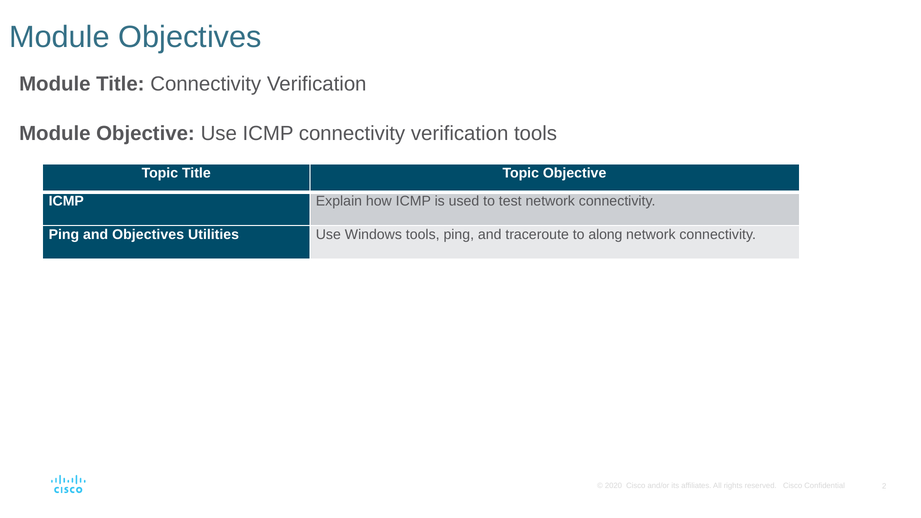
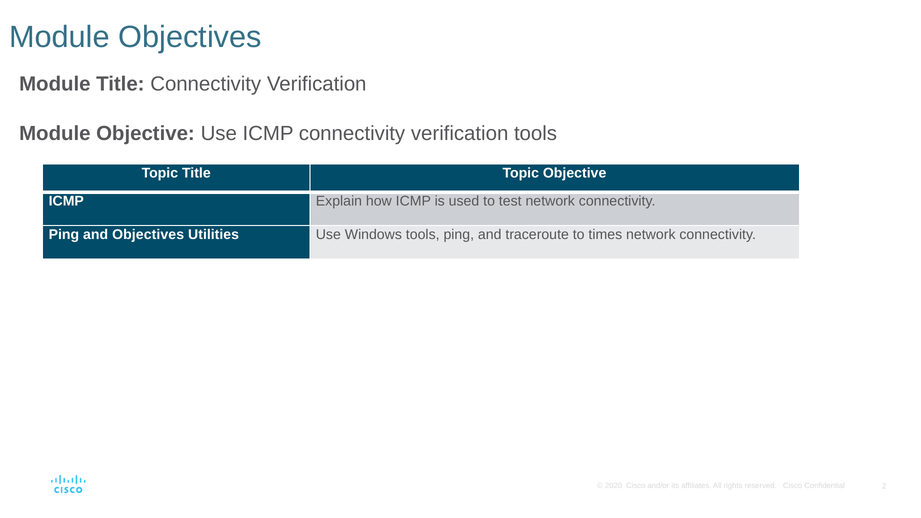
along: along -> times
